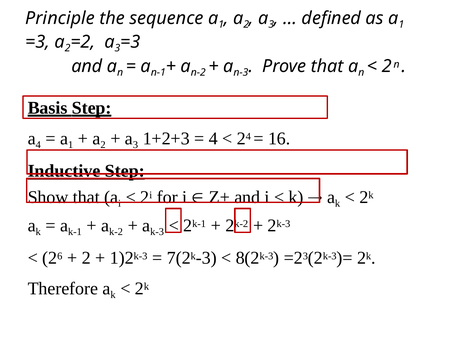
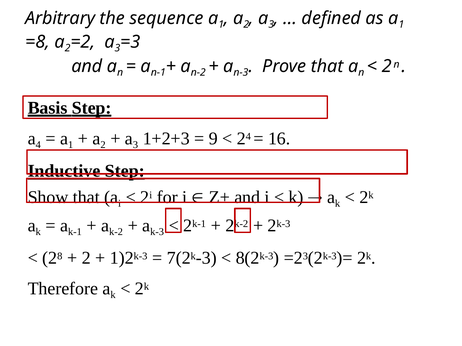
Principle: Principle -> Arbitrary
=3 at (38, 42): =3 -> =8
4 at (213, 139): 4 -> 9
6: 6 -> 8
